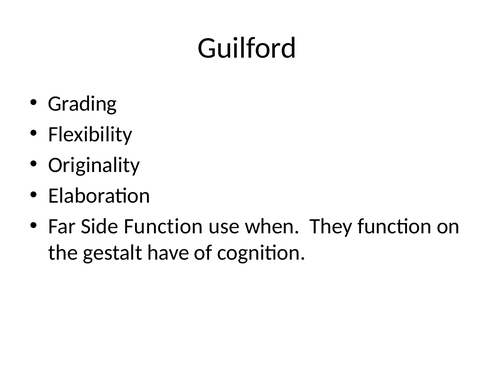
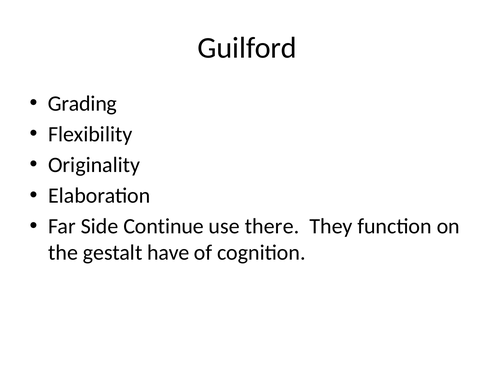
Side Function: Function -> Continue
when: when -> there
